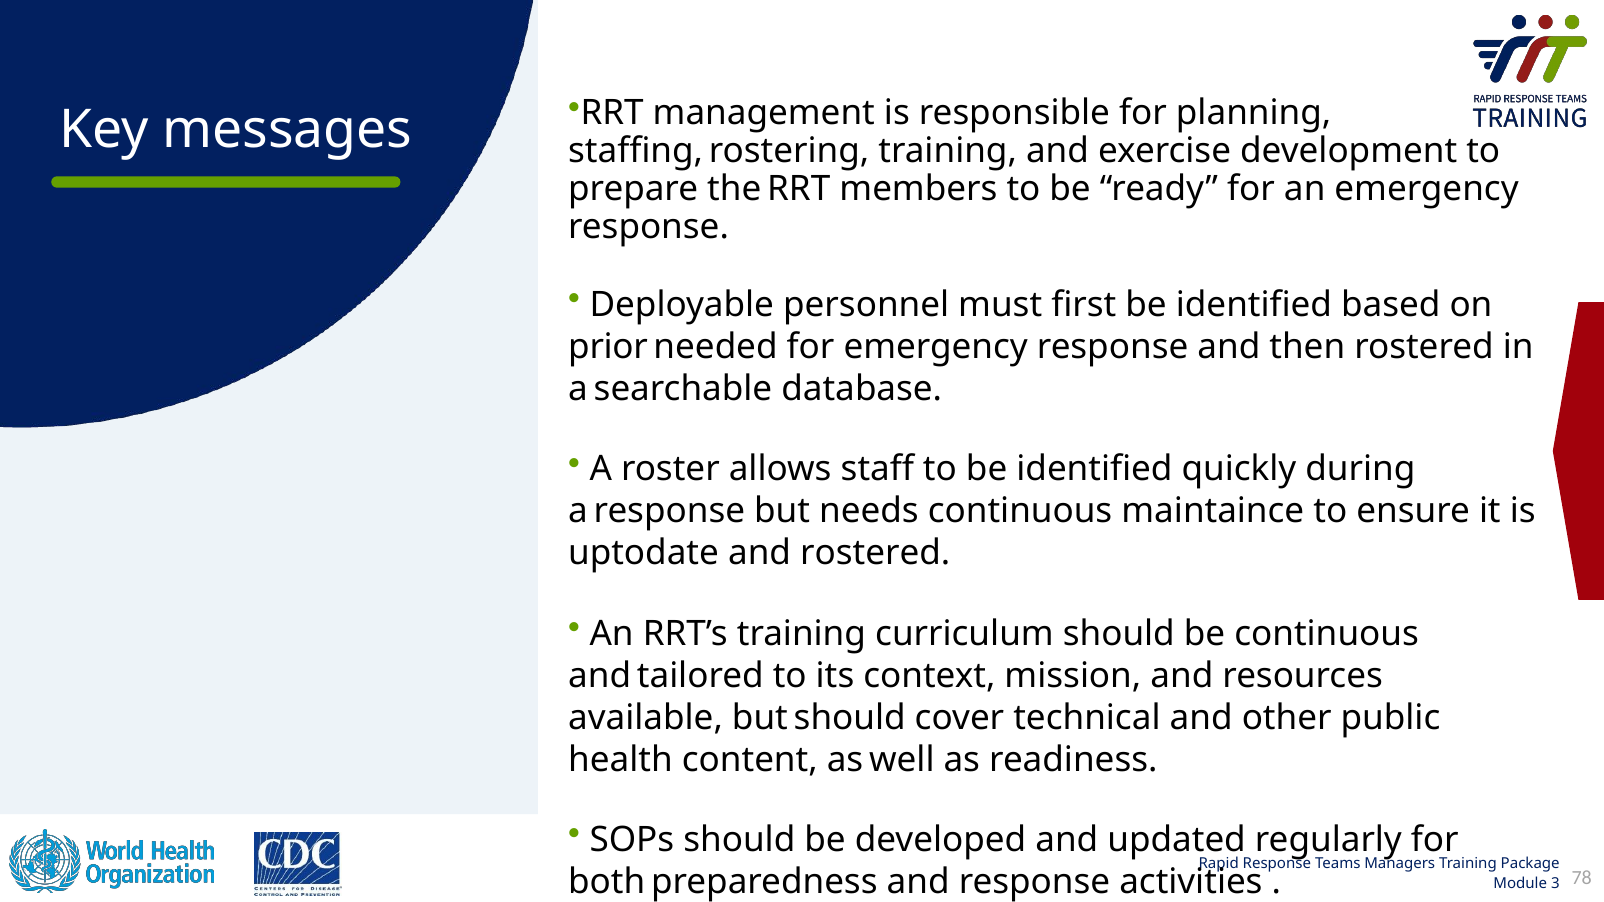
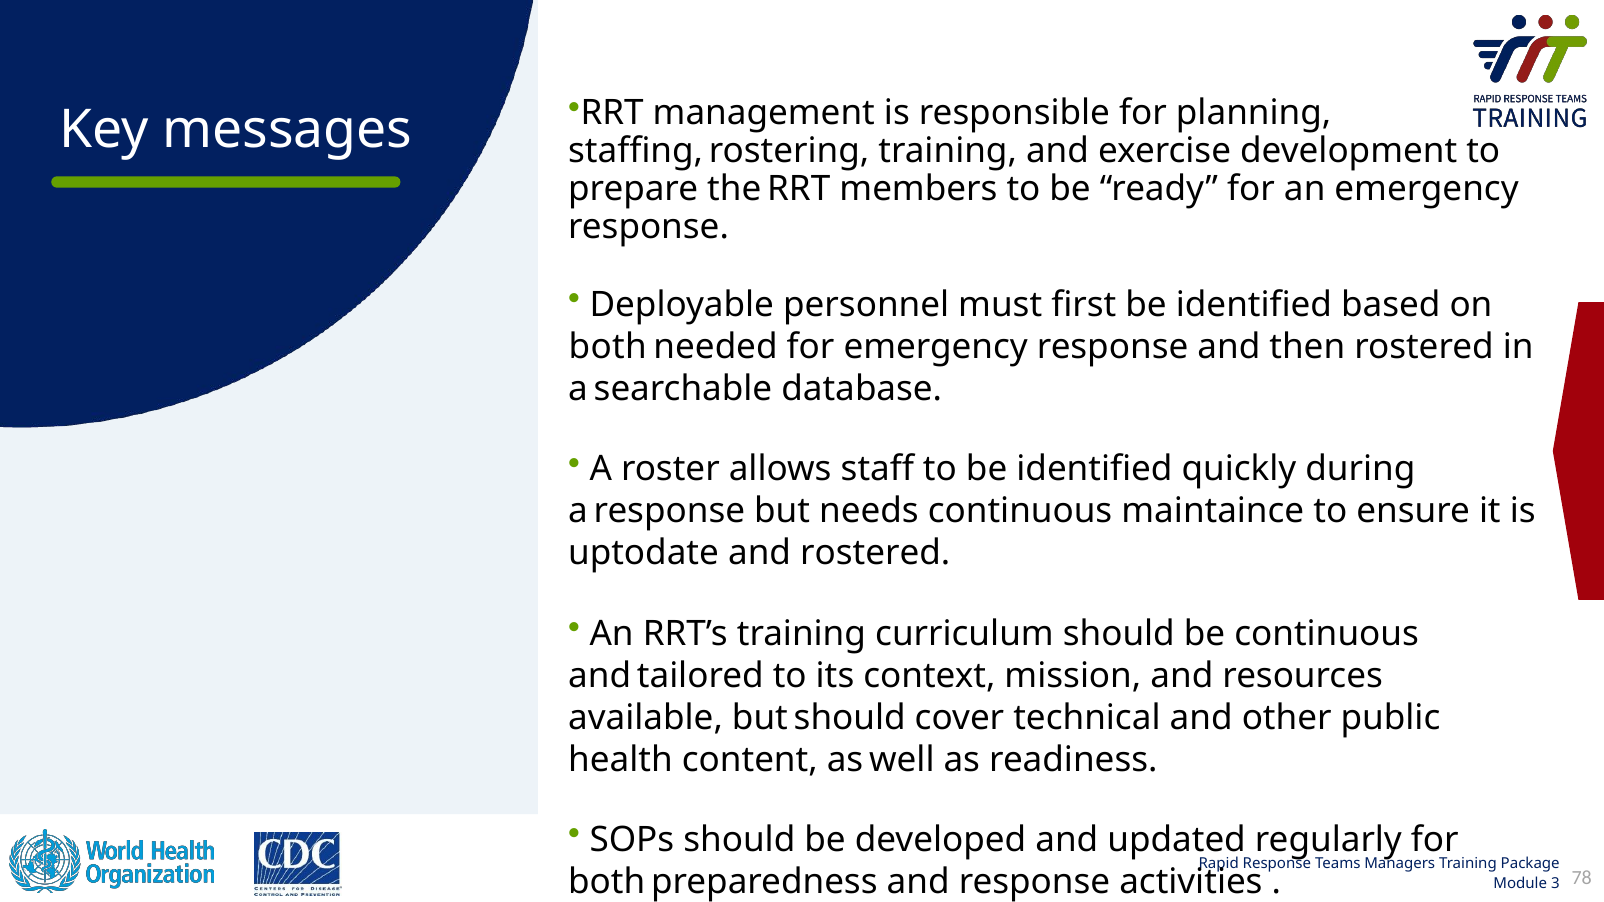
prior at (608, 347): prior -> both
